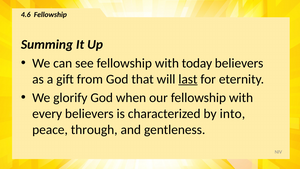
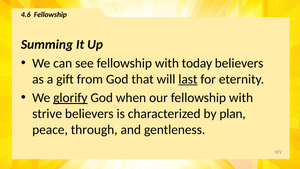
glorify underline: none -> present
every: every -> strive
into: into -> plan
